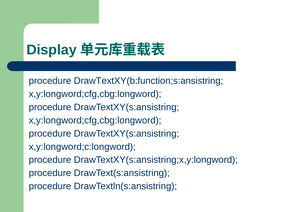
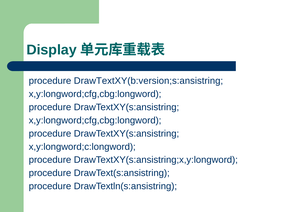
DrawTextXY(b:function;s:ansistring: DrawTextXY(b:function;s:ansistring -> DrawTextXY(b:version;s:ansistring
